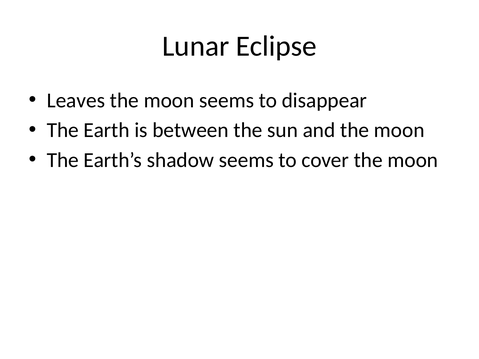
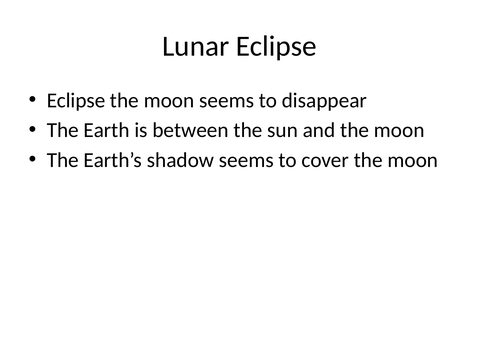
Leaves at (76, 100): Leaves -> Eclipse
